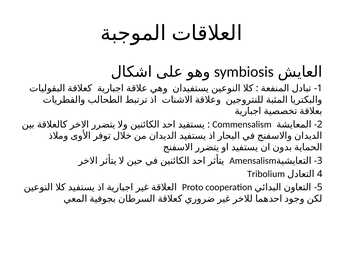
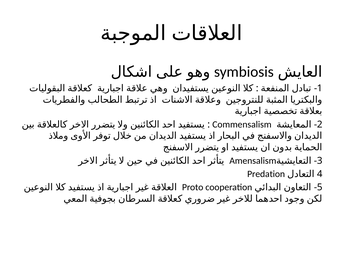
Tribolium: Tribolium -> Predation
